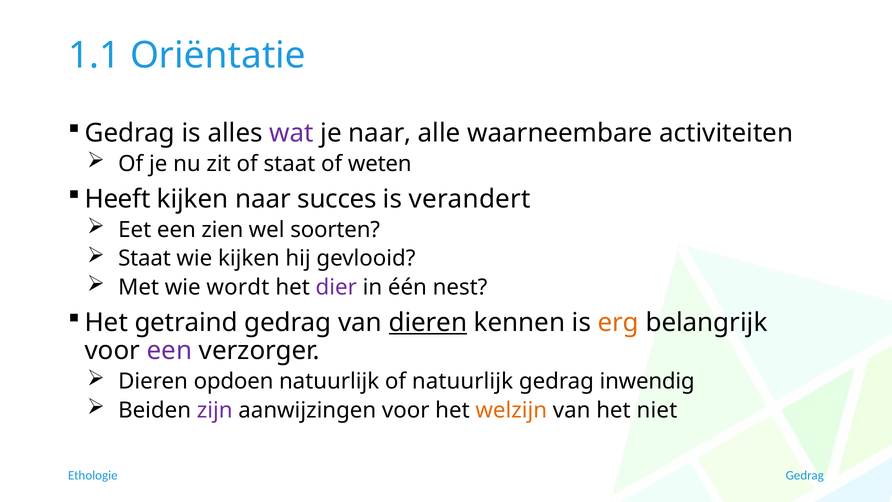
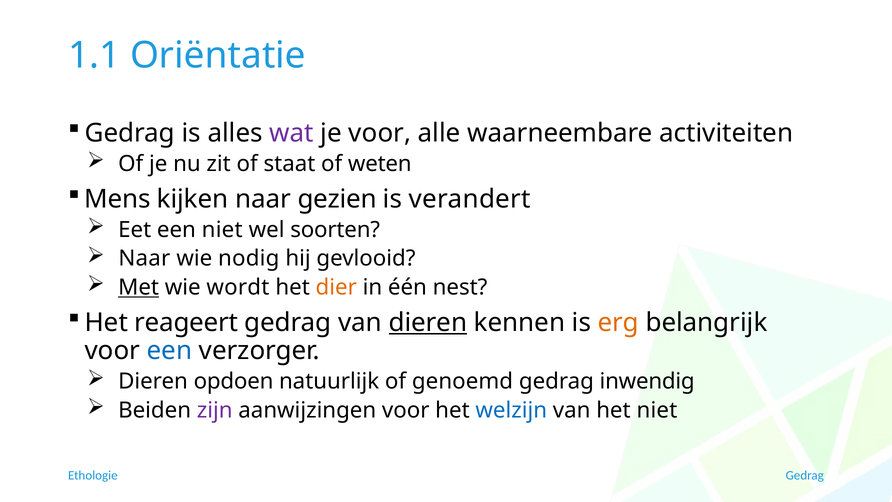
je naar: naar -> voor
Heeft: Heeft -> Mens
succes: succes -> gezien
een zien: zien -> niet
Staat at (145, 258): Staat -> Naar
wie kijken: kijken -> nodig
Met underline: none -> present
dier colour: purple -> orange
getraind: getraind -> reageert
een at (169, 351) colour: purple -> blue
of natuurlijk: natuurlijk -> genoemd
welzijn colour: orange -> blue
